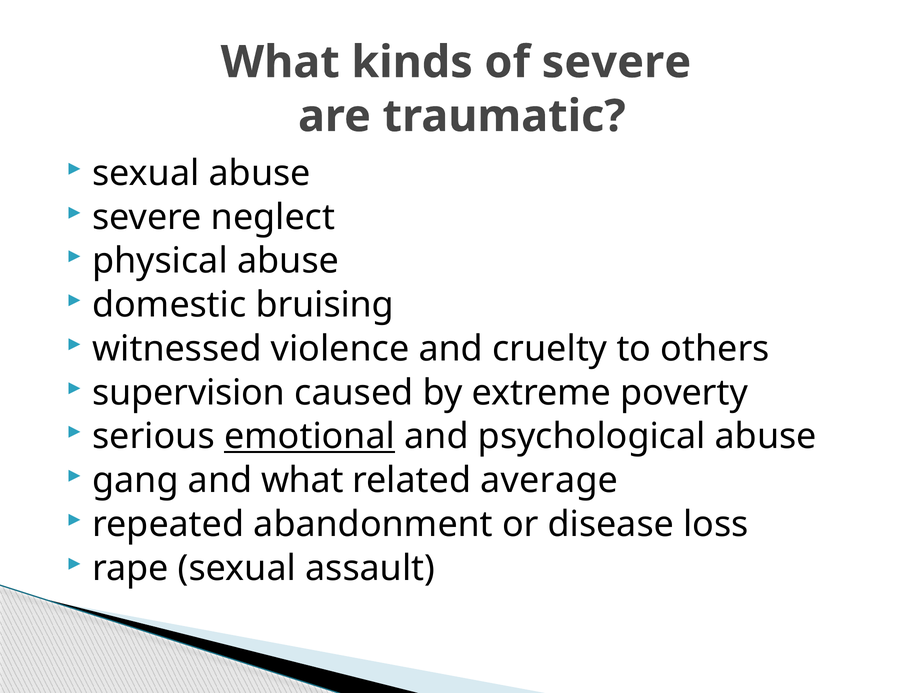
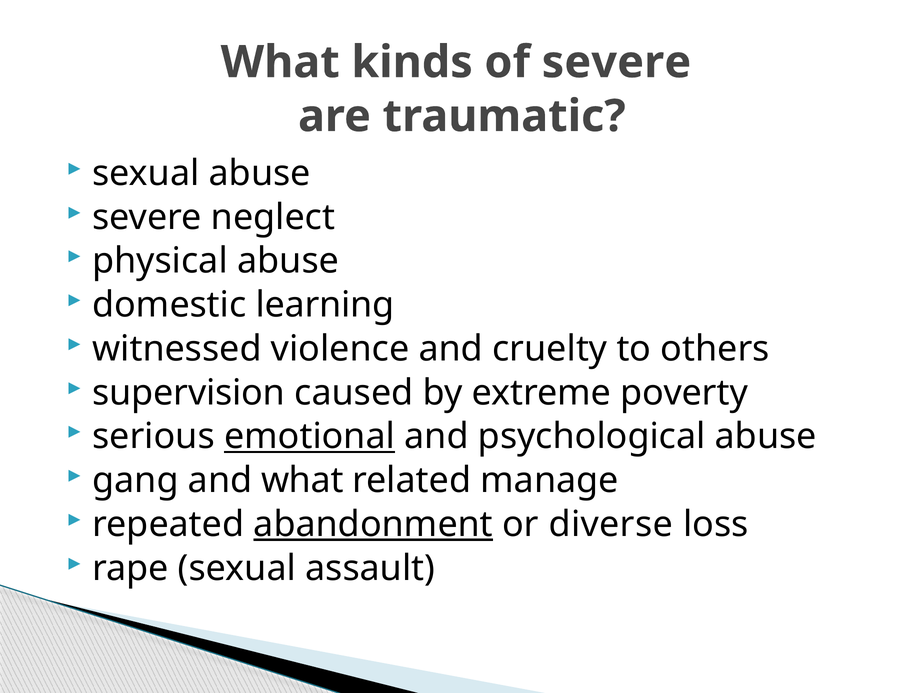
bruising: bruising -> learning
average: average -> manage
abandonment underline: none -> present
disease: disease -> diverse
